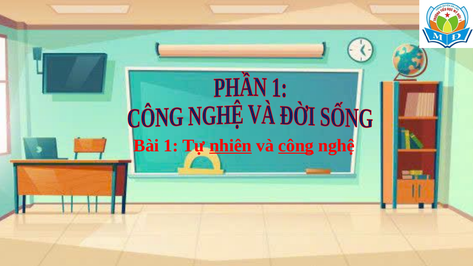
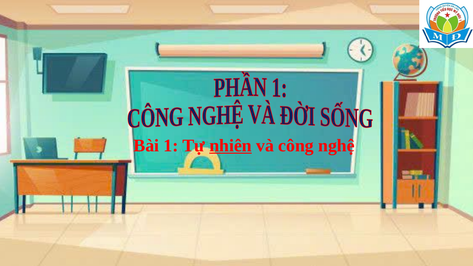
công underline: present -> none
